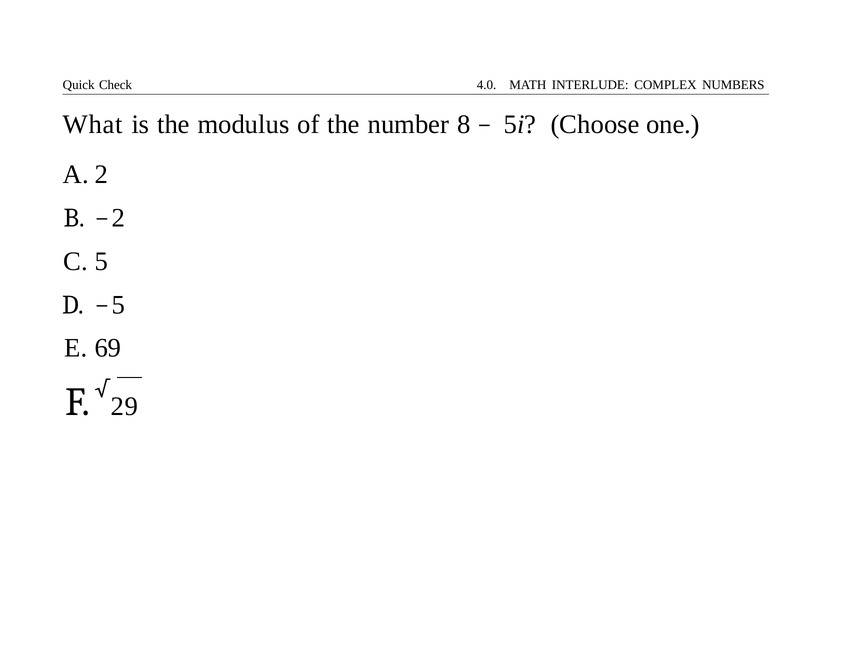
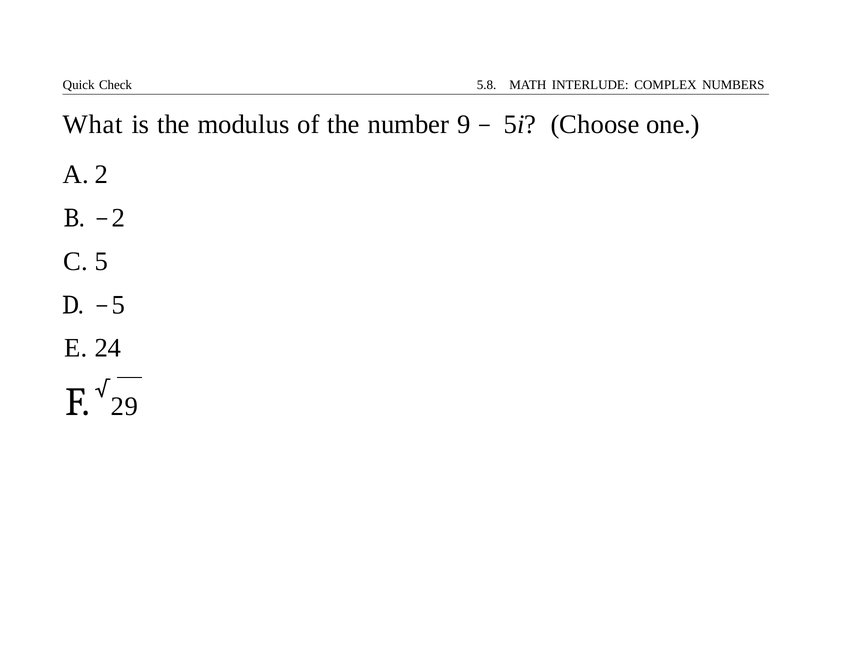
4.0: 4.0 -> 5.8
8: 8 -> 9
69: 69 -> 24
